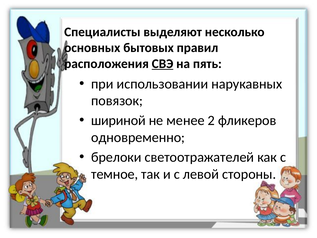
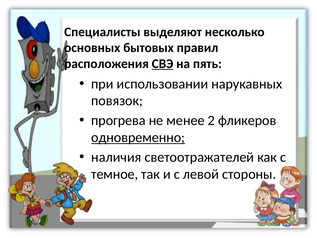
шириной: шириной -> прогрева
одновременно underline: none -> present
брелоки: брелоки -> наличия
